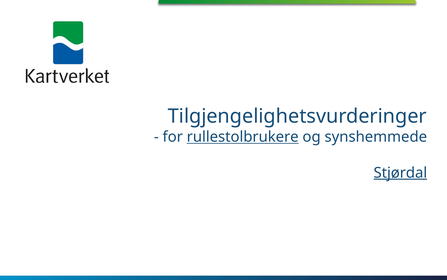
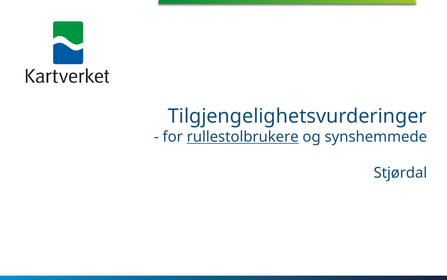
Stjørdal underline: present -> none
